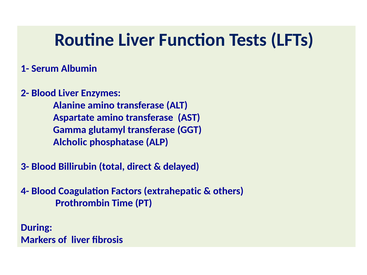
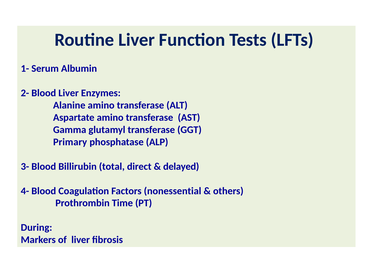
Alcholic: Alcholic -> Primary
extrahepatic: extrahepatic -> nonessential
